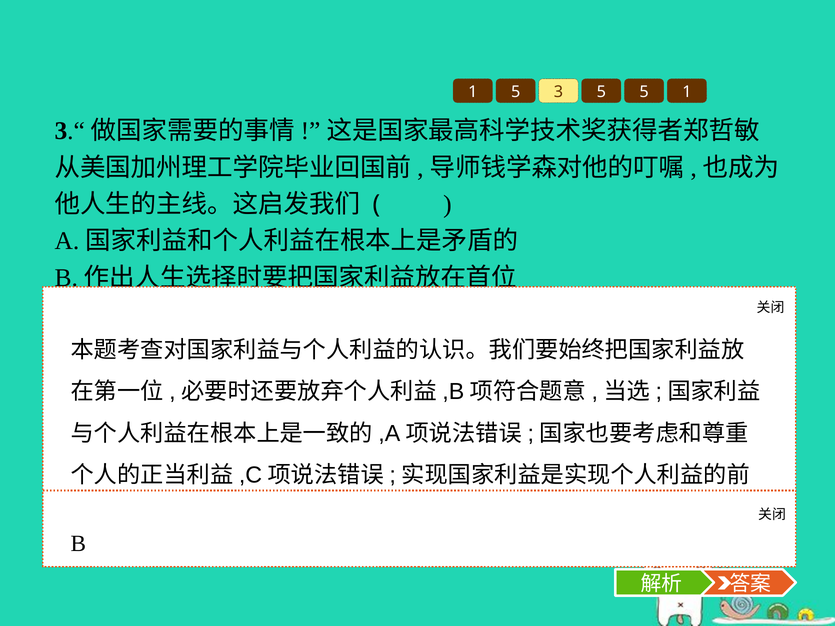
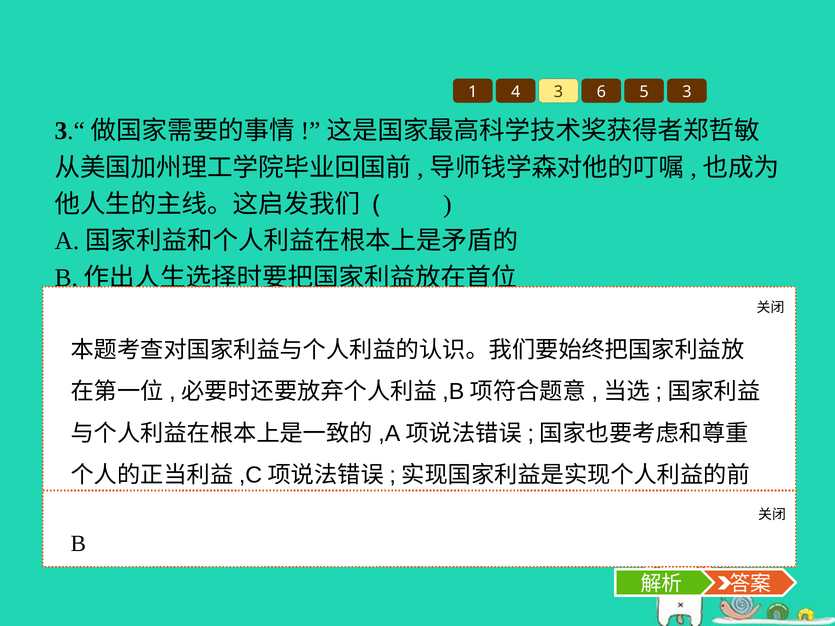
1 5: 5 -> 4
3 5: 5 -> 6
5 1: 1 -> 3
